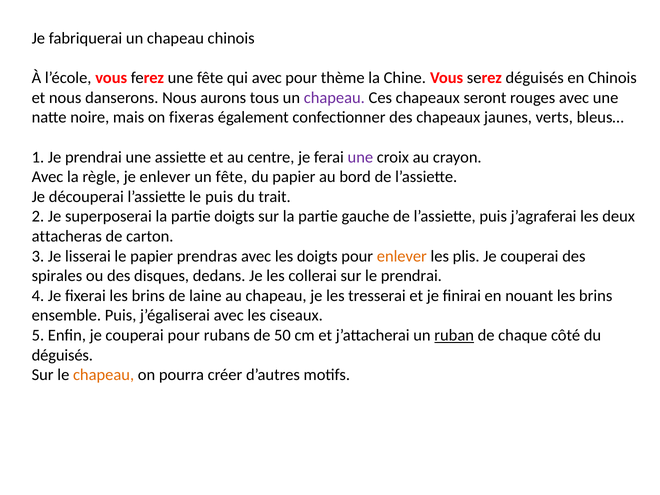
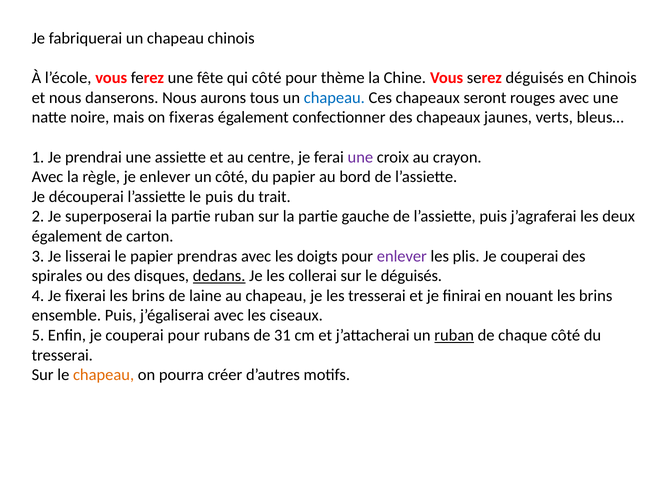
qui avec: avec -> côté
chapeau at (334, 98) colour: purple -> blue
un fête: fête -> côté
partie doigts: doigts -> ruban
attacheras at (67, 236): attacheras -> également
enlever at (402, 256) colour: orange -> purple
dedans underline: none -> present
le prendrai: prendrai -> déguisés
50: 50 -> 31
déguisés at (62, 355): déguisés -> tresserai
